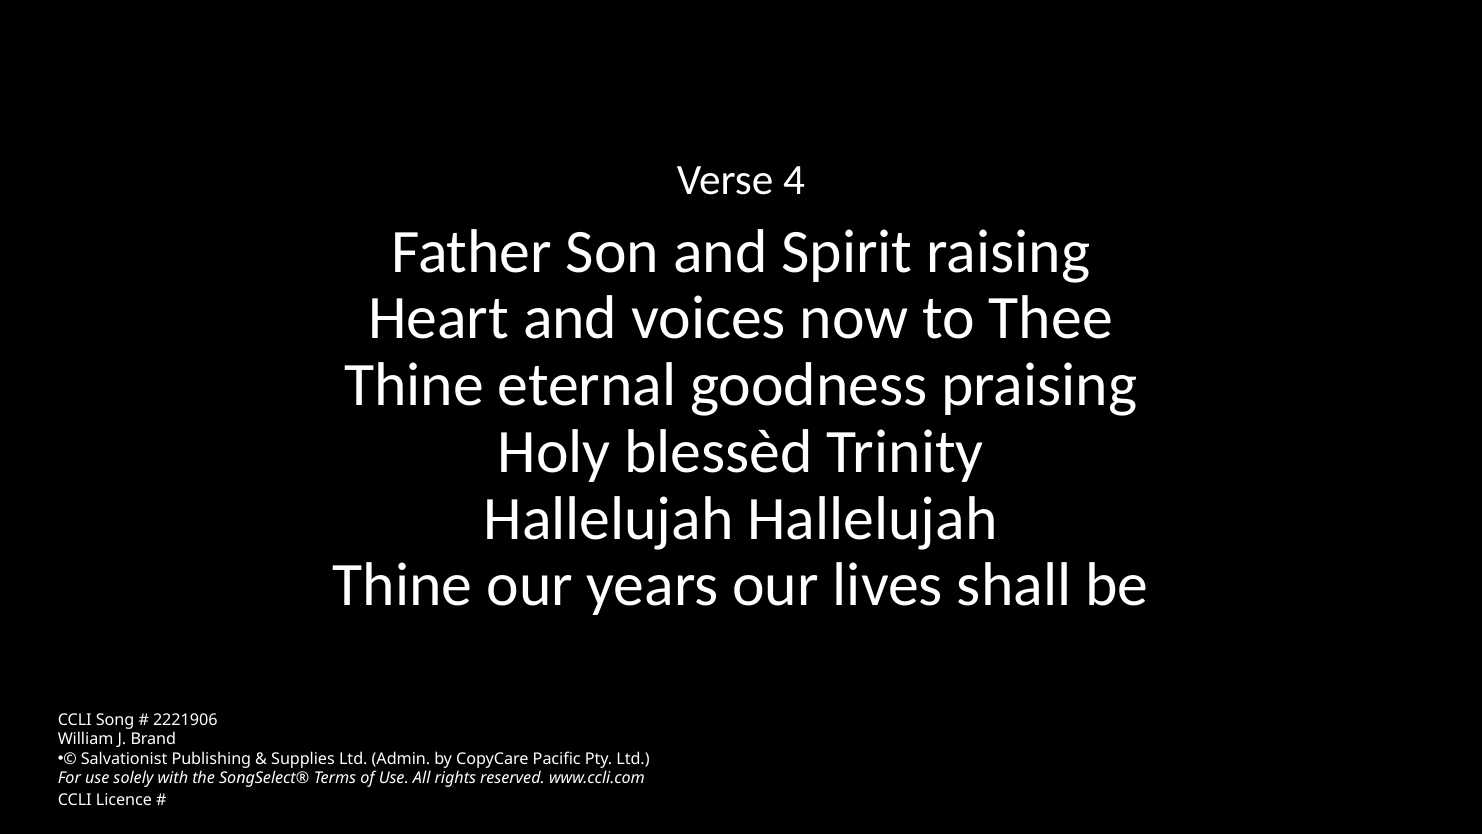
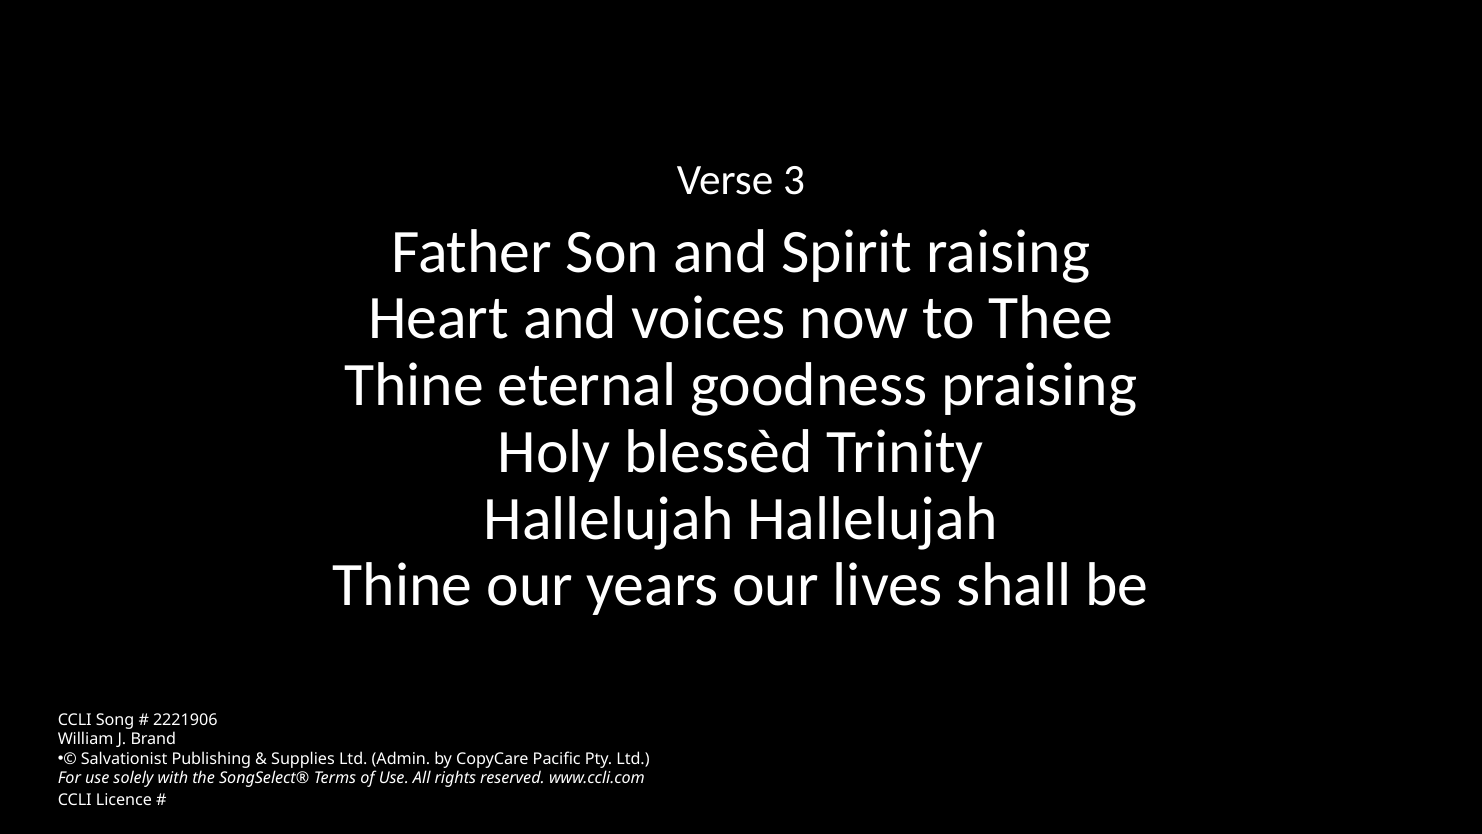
4: 4 -> 3
